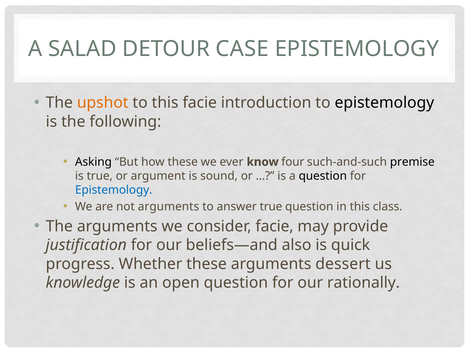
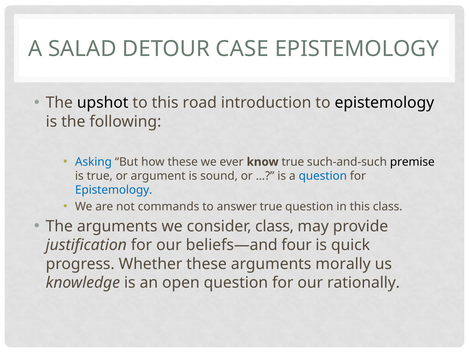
upshot colour: orange -> black
this facie: facie -> road
Asking colour: black -> blue
know four: four -> true
question at (323, 176) colour: black -> blue
not arguments: arguments -> commands
consider facie: facie -> class
also: also -> four
dessert: dessert -> morally
